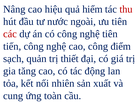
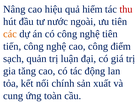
các colour: red -> orange
thiết: thiết -> luận
nhiên: nhiên -> chính
